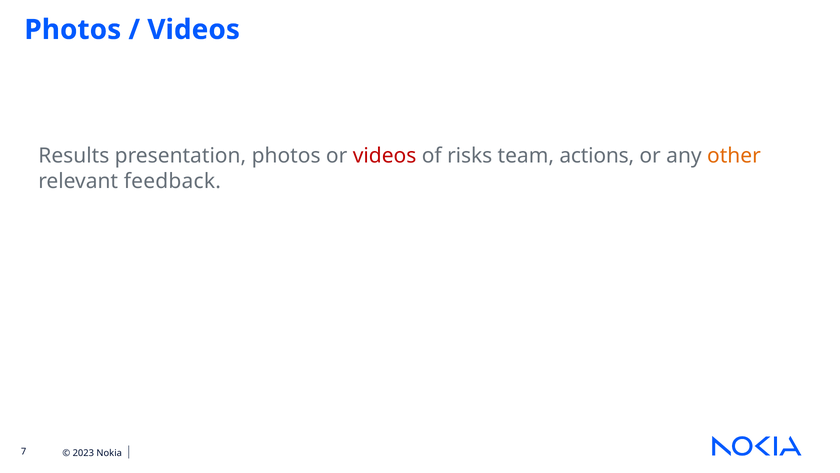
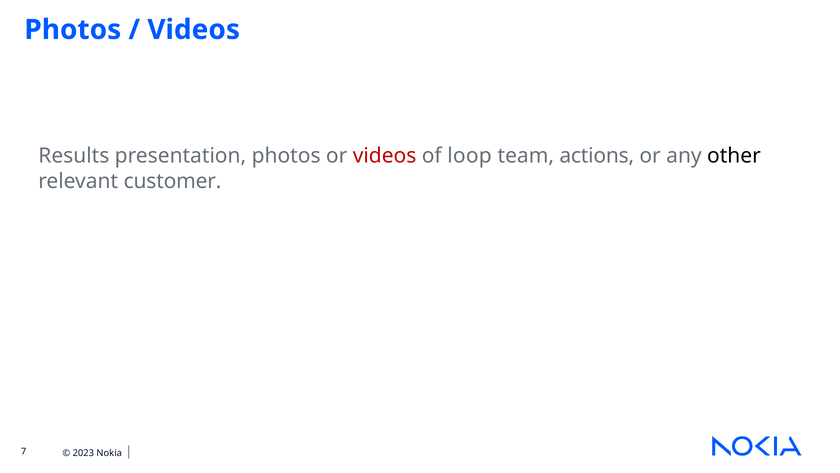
risks: risks -> loop
other colour: orange -> black
feedback: feedback -> customer
